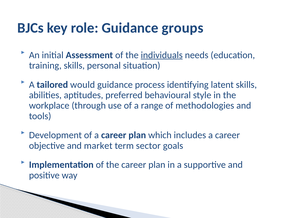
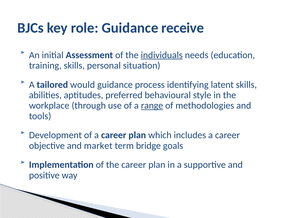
groups: groups -> receive
range underline: none -> present
sector: sector -> bridge
